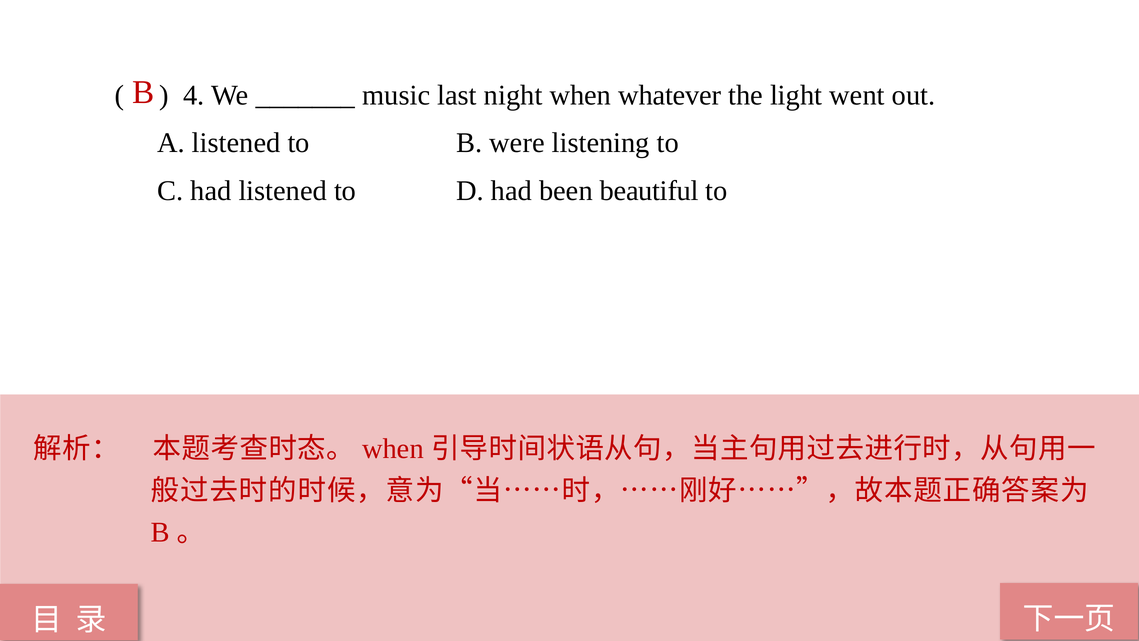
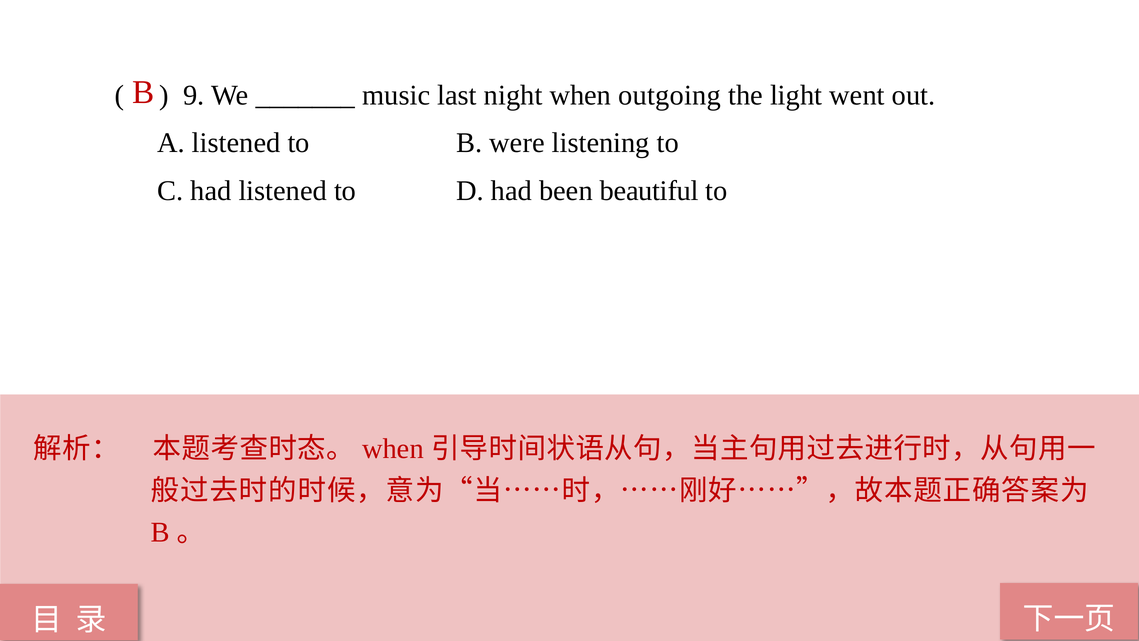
4: 4 -> 9
whatever: whatever -> outgoing
